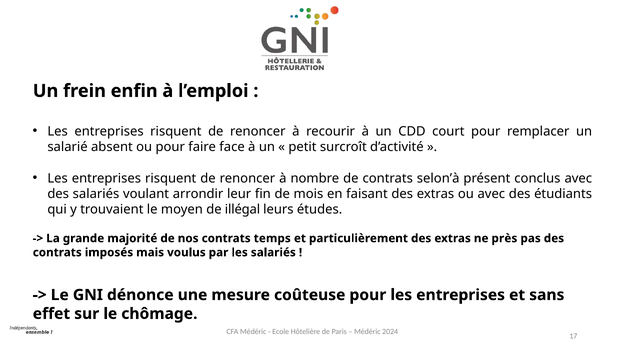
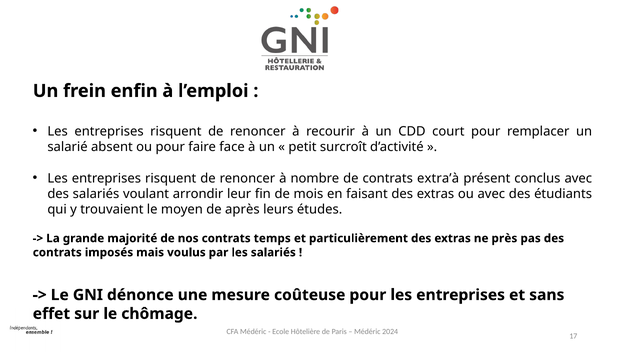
selon’à: selon’à -> extra’à
illégal: illégal -> après
